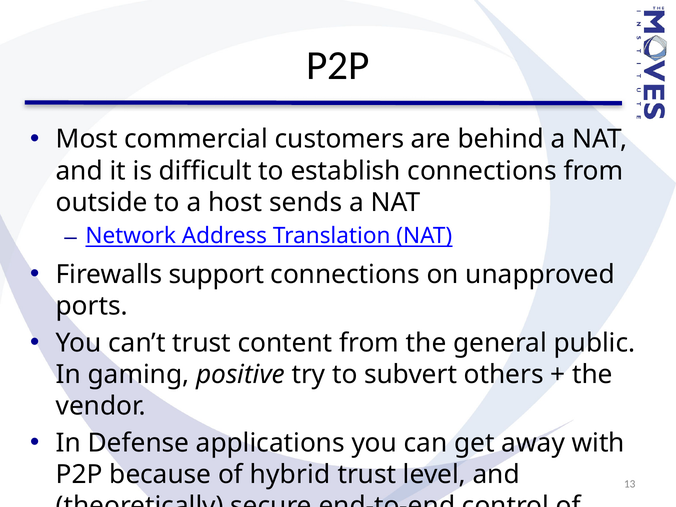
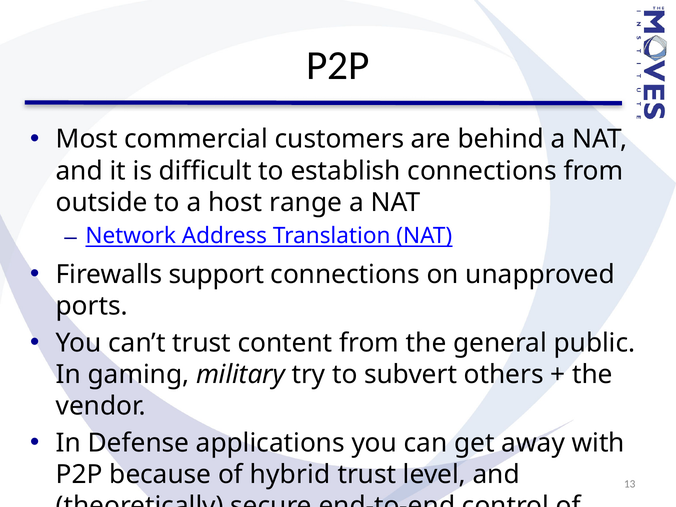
sends: sends -> range
positive: positive -> military
